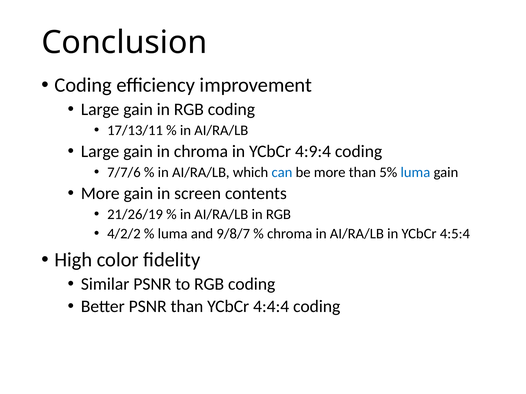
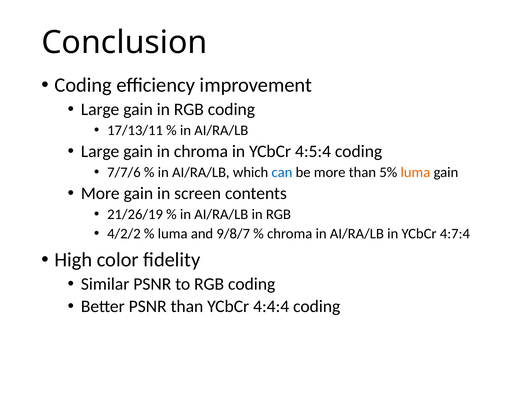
4:9:4: 4:9:4 -> 4:5:4
luma at (415, 173) colour: blue -> orange
4:5:4: 4:5:4 -> 4:7:4
